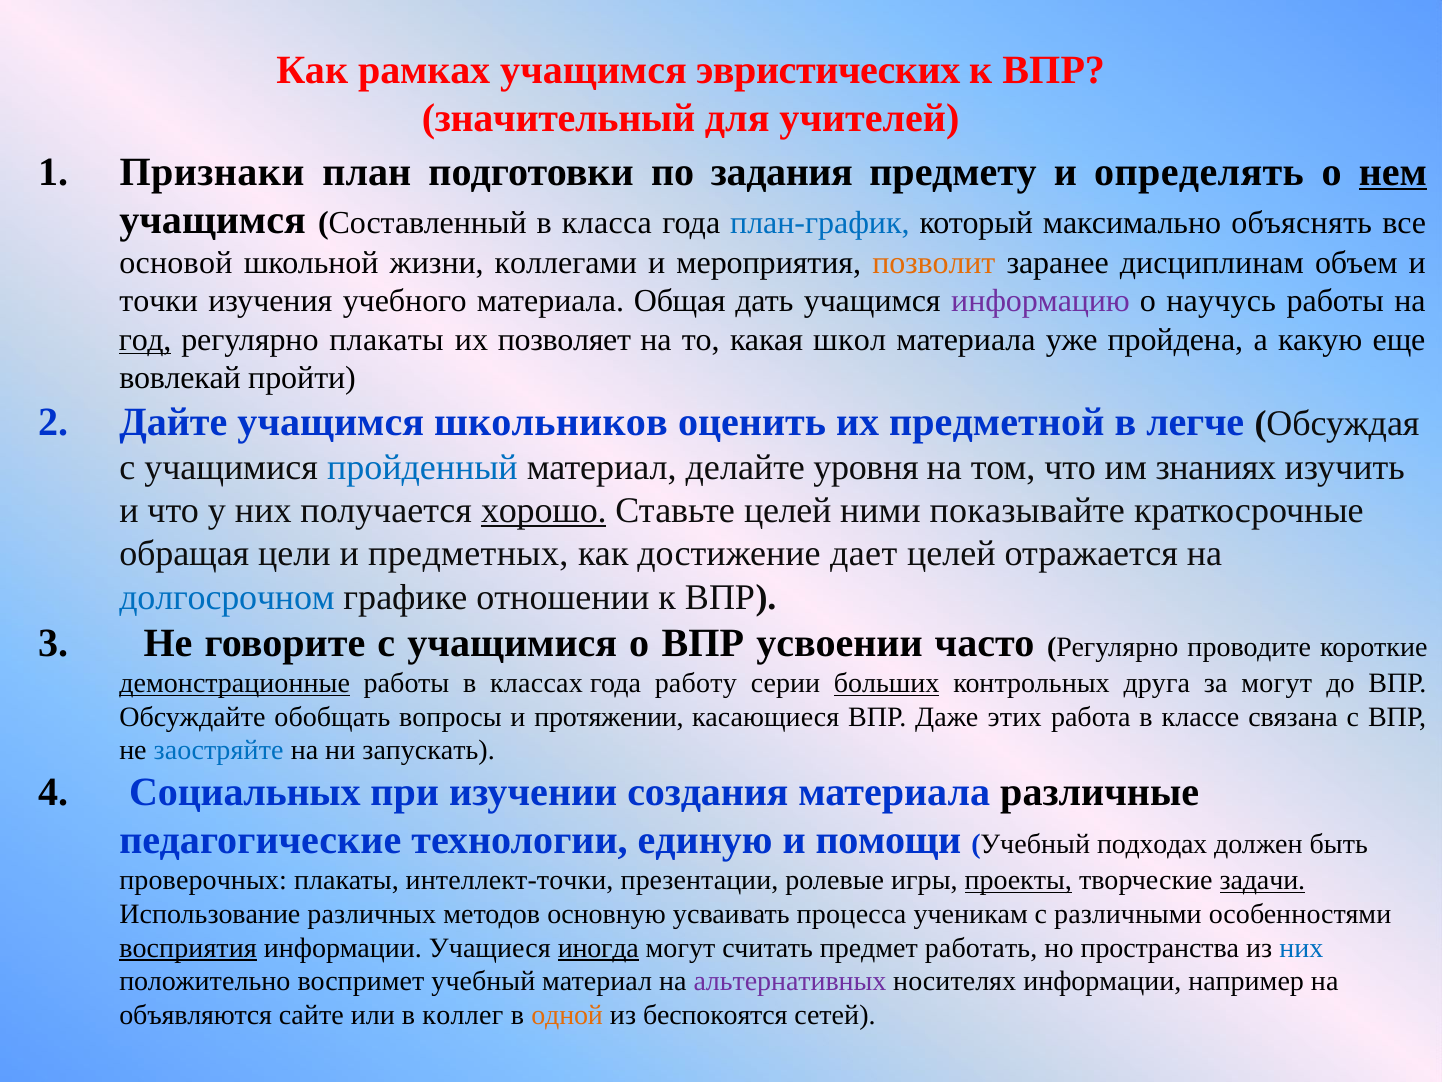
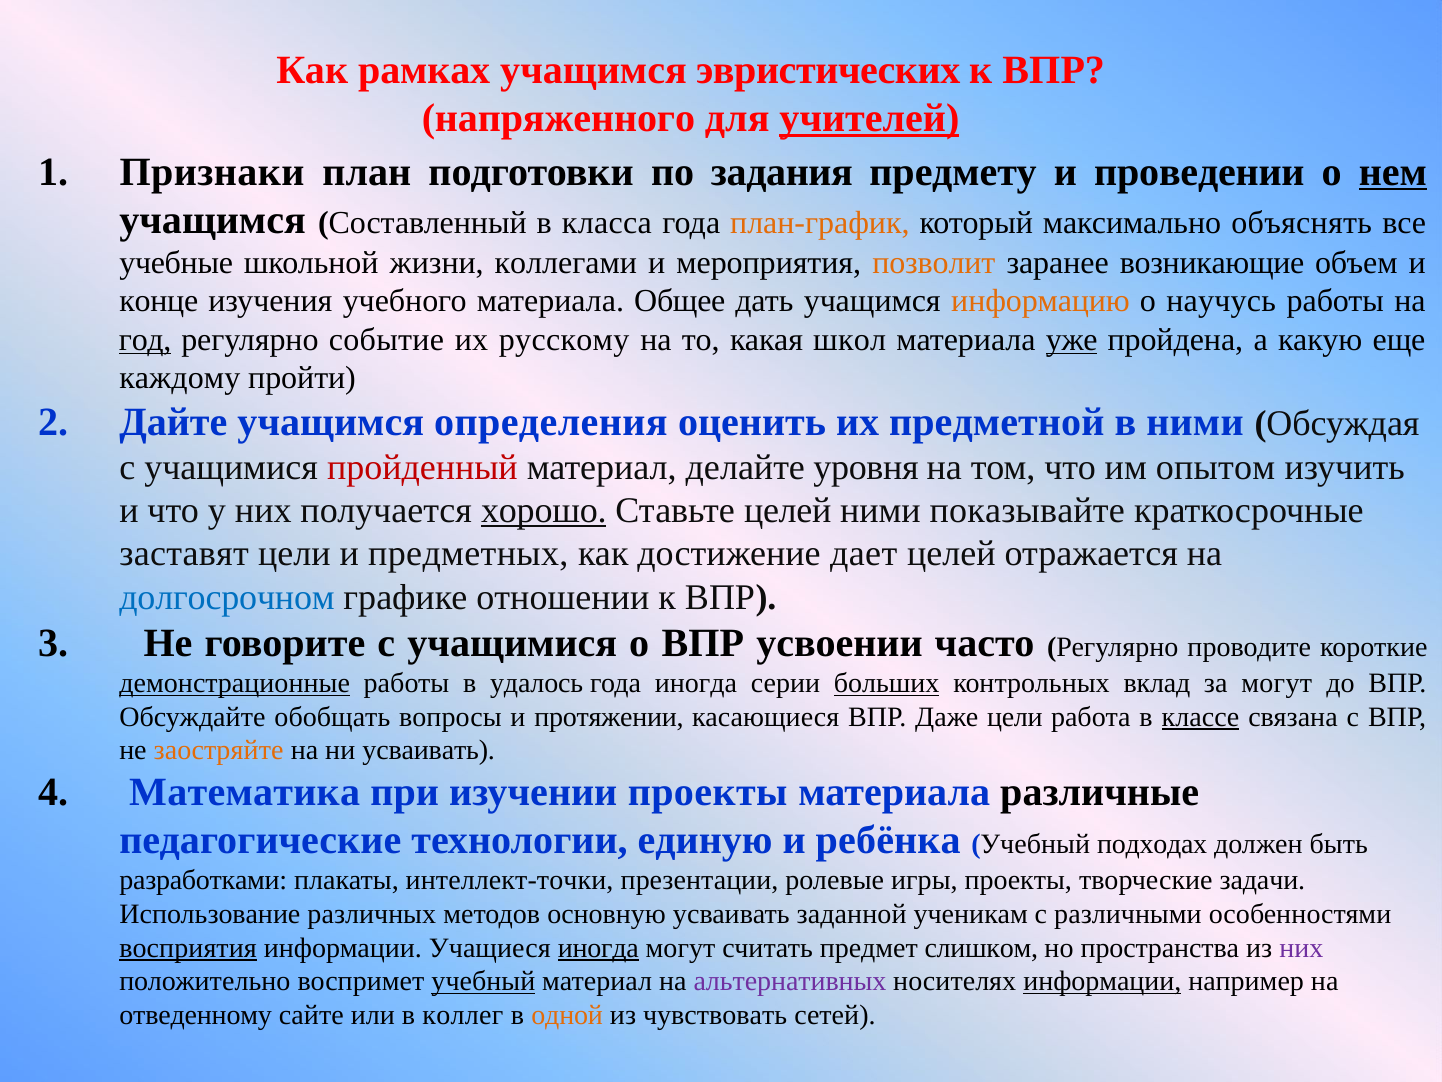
значительный: значительный -> напряженного
учителей underline: none -> present
определять: определять -> проведении
план-график colour: blue -> orange
основой: основой -> учебные
дисциплинам: дисциплинам -> возникающие
точки: точки -> конце
Общая: Общая -> Общее
информацию colour: purple -> orange
регулярно плакаты: плакаты -> событие
позволяет: позволяет -> русскому
уже underline: none -> present
вовлекай: вовлекай -> каждому
школьников: школьников -> определения
в легче: легче -> ними
пройденный colour: blue -> red
знаниях: знаниях -> опытом
обращая: обращая -> заставят
классах: классах -> удалось
года работу: работу -> иногда
друга: друга -> вклад
Даже этих: этих -> цели
классе underline: none -> present
заостряйте colour: blue -> orange
ни запускать: запускать -> усваивать
Социальных: Социальных -> Математика
изучении создания: создания -> проекты
помощи: помощи -> ребёнка
проверочных: проверочных -> разработками
проекты at (1018, 880) underline: present -> none
задачи underline: present -> none
процесса: процесса -> заданной
работать: работать -> слишком
них at (1301, 947) colour: blue -> purple
учебный at (483, 981) underline: none -> present
информации at (1102, 981) underline: none -> present
объявляются: объявляются -> отведенному
беспокоятся: беспокоятся -> чувствовать
